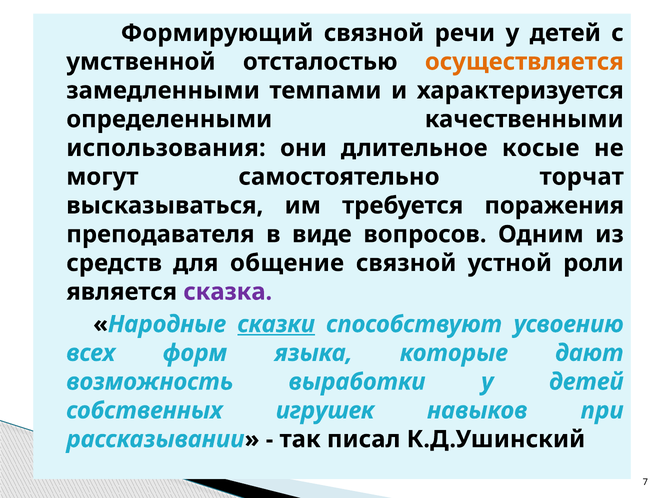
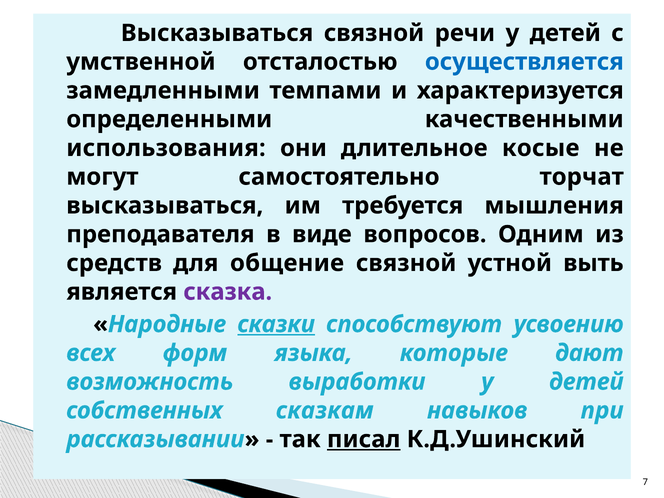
Формирующий at (217, 33): Формирующий -> Высказываться
осуществляется colour: orange -> blue
поражения: поражения -> мышления
роли: роли -> выть
игрушек: игрушек -> сказкам
писал underline: none -> present
